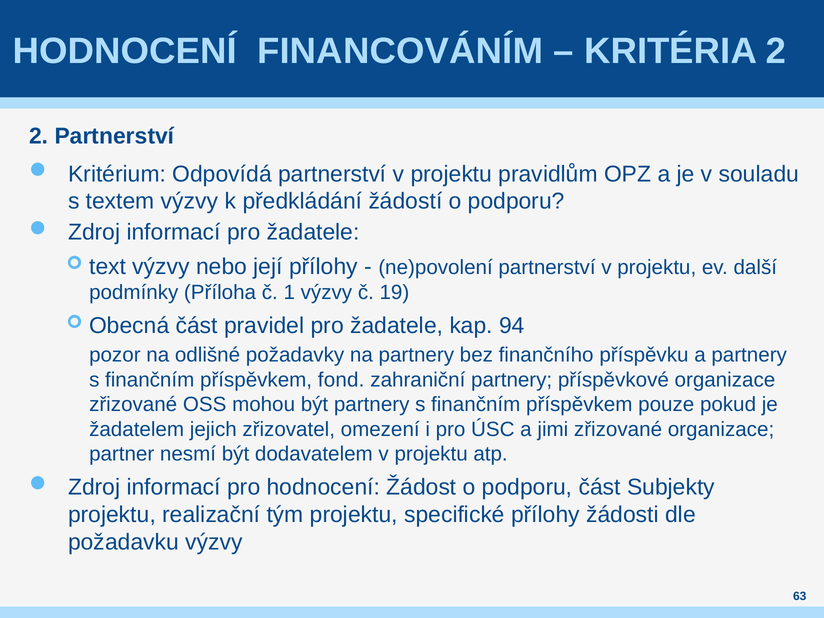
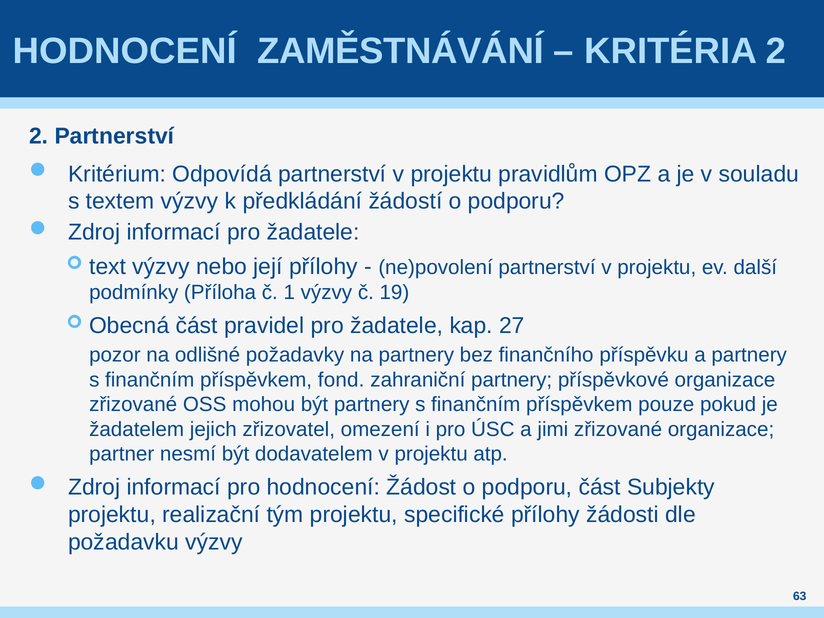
FINANCOVÁNÍM: FINANCOVÁNÍM -> ZAMĚSTNÁVÁNÍ
94: 94 -> 27
